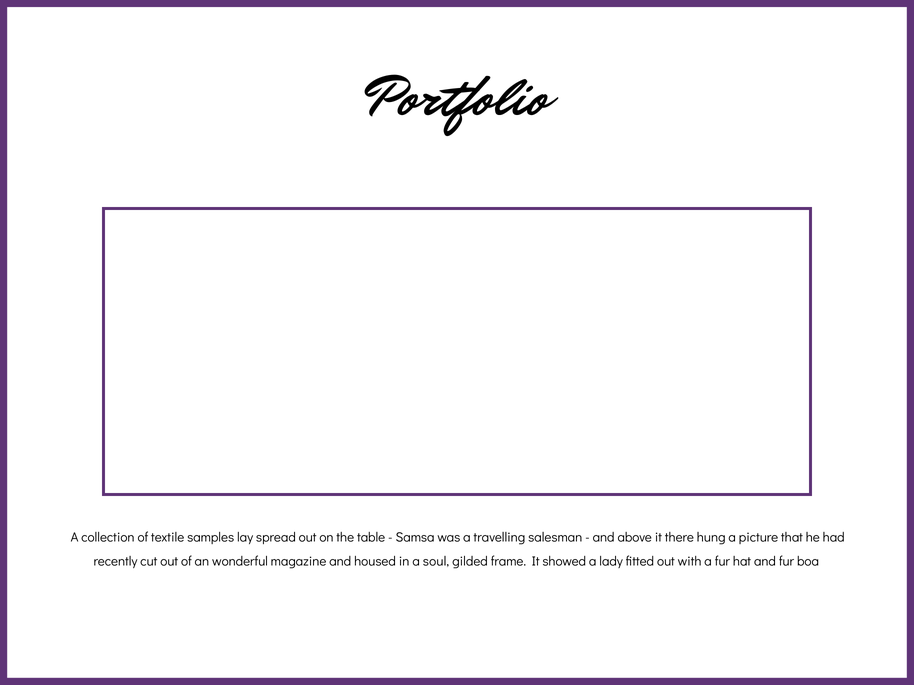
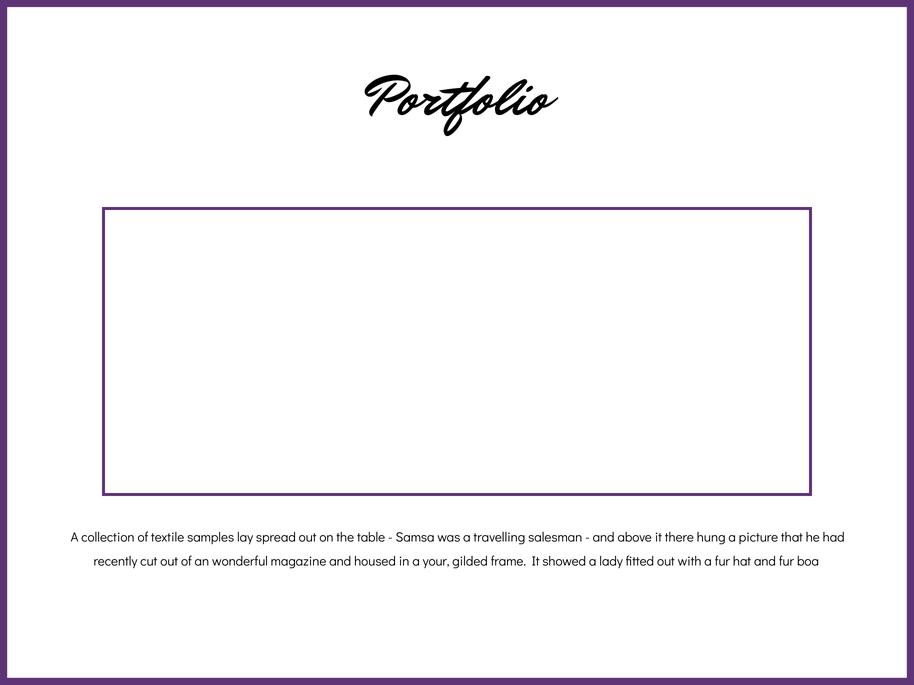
soul: soul -> your
